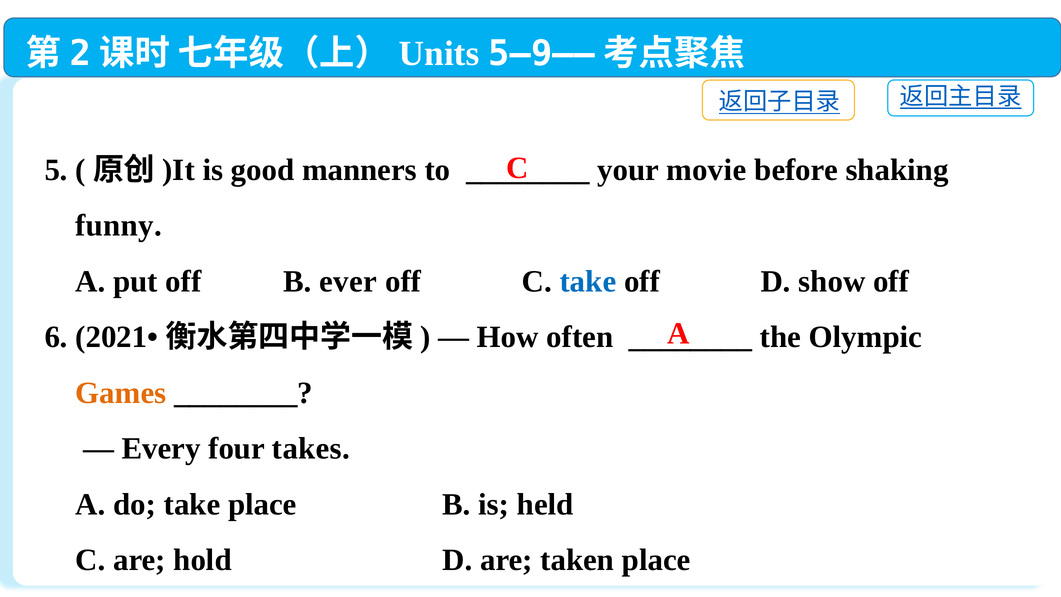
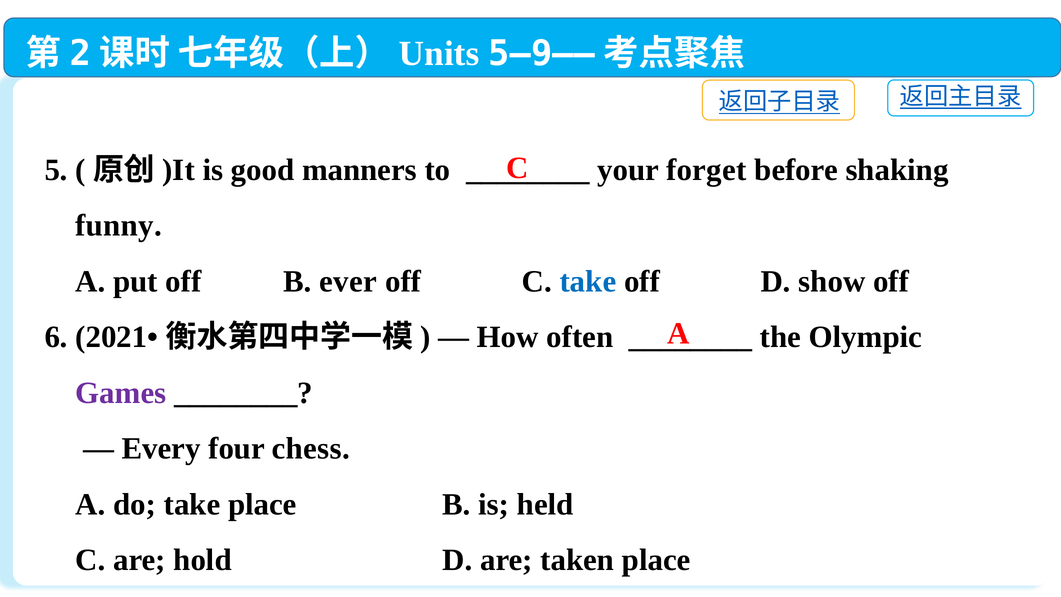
movie: movie -> forget
Games colour: orange -> purple
takes: takes -> chess
